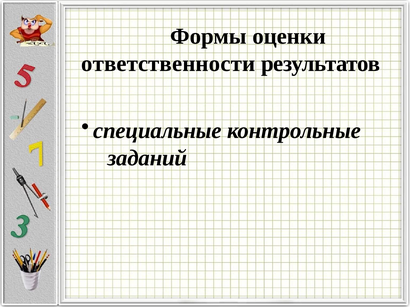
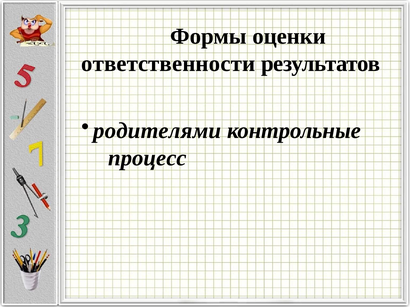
специальные: специальные -> родителями
заданий: заданий -> процесс
